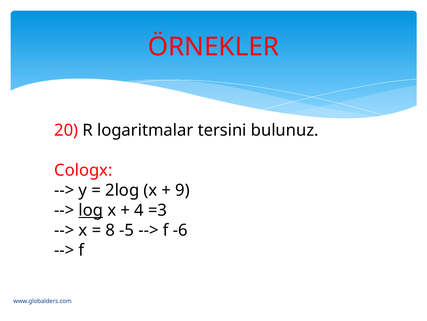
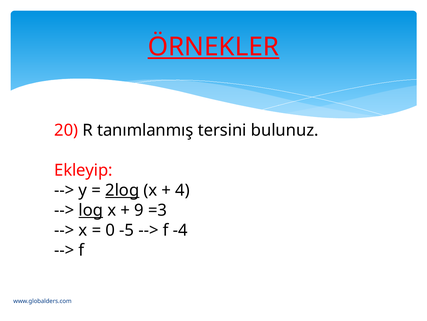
ÖRNEKLER underline: none -> present
logaritmalar: logaritmalar -> tanımlanmış
Cologx: Cologx -> Ekleyip
2log underline: none -> present
9: 9 -> 4
4: 4 -> 9
8: 8 -> 0
-6: -6 -> -4
